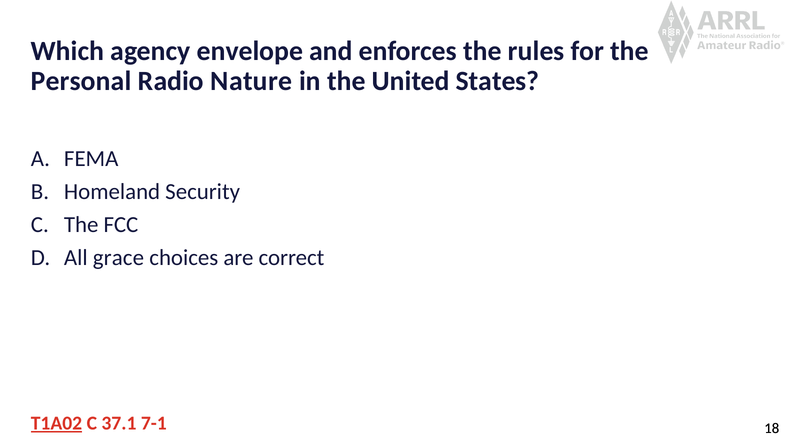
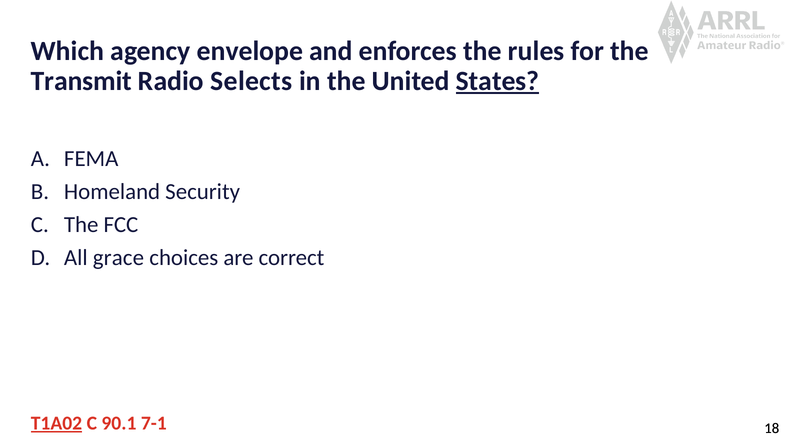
Personal: Personal -> Transmit
Nature: Nature -> Selects
States underline: none -> present
37.1: 37.1 -> 90.1
